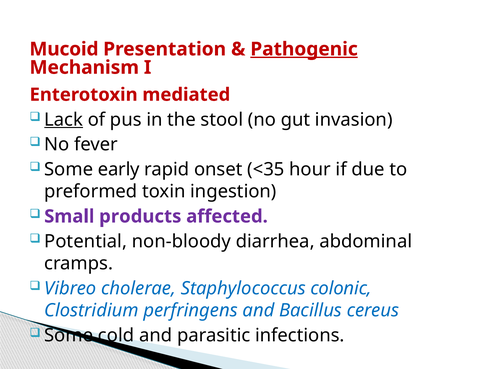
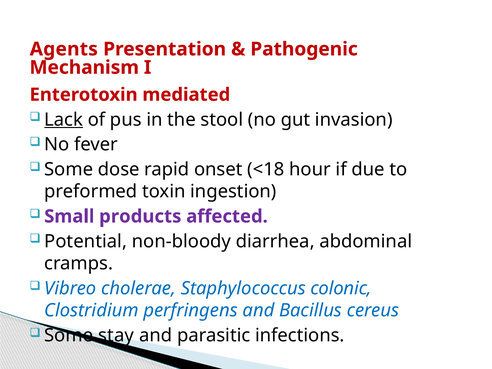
Mucoid: Mucoid -> Agents
Pathogenic underline: present -> none
early: early -> dose
<35: <35 -> <18
cold: cold -> stay
